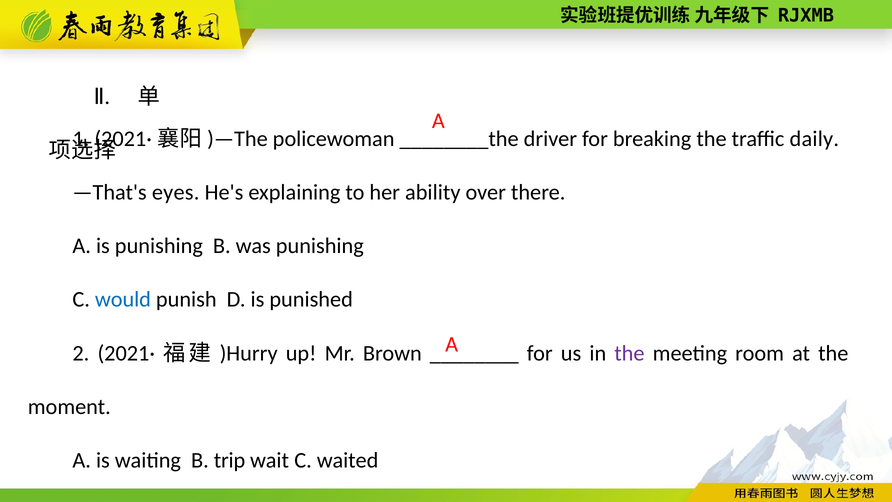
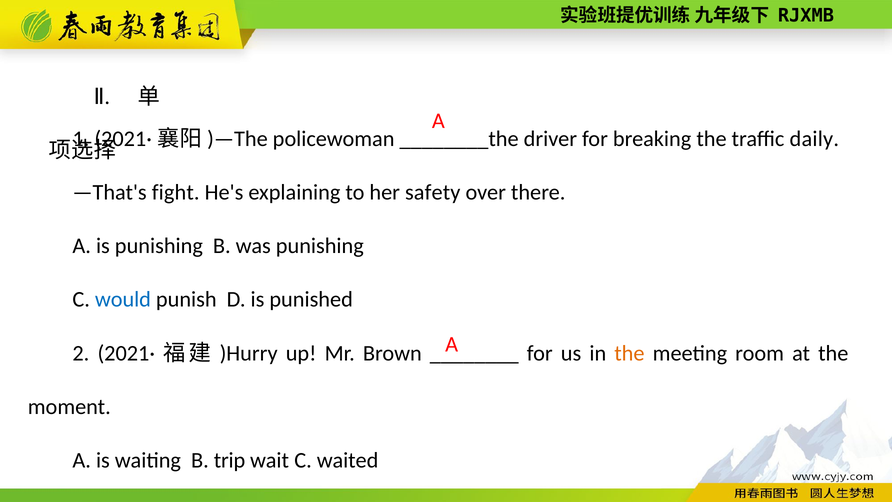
eyes: eyes -> fight
ability: ability -> safety
the at (629, 353) colour: purple -> orange
